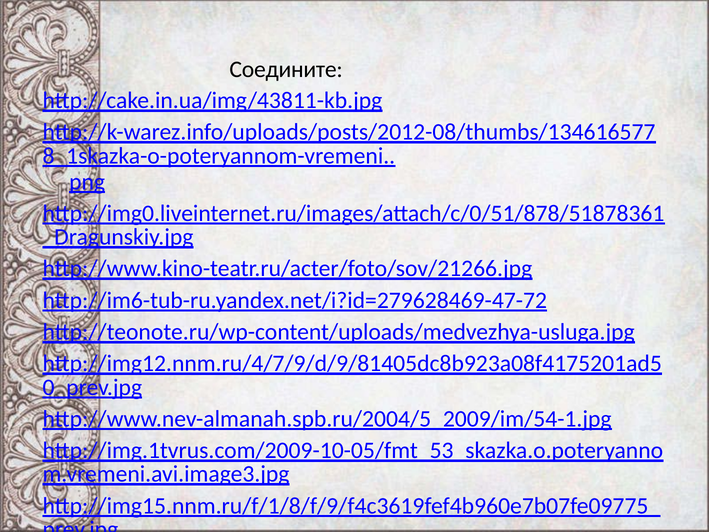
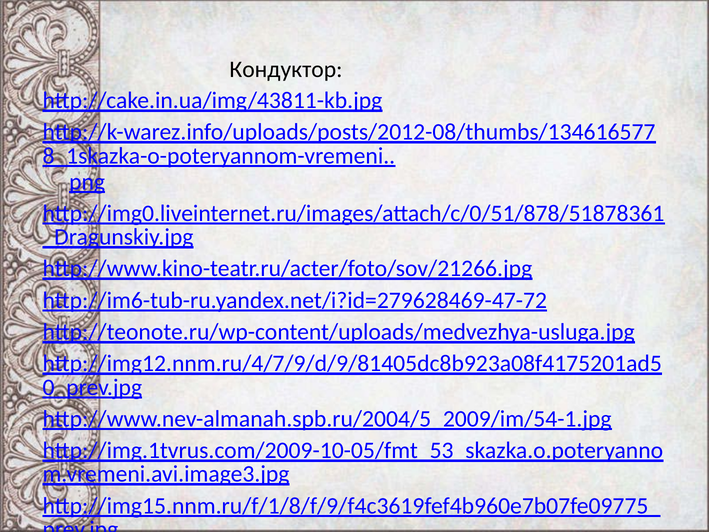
Соедините: Соедините -> Кондуктор
